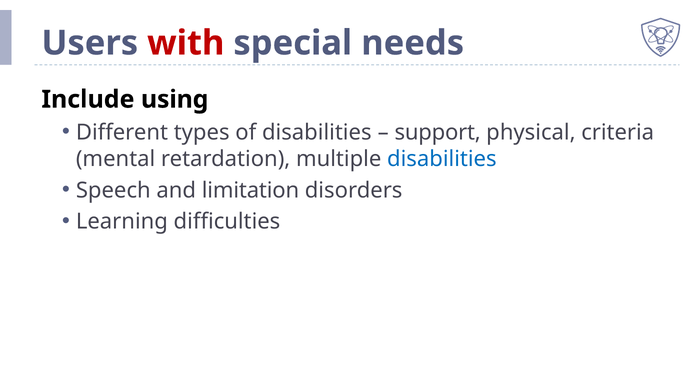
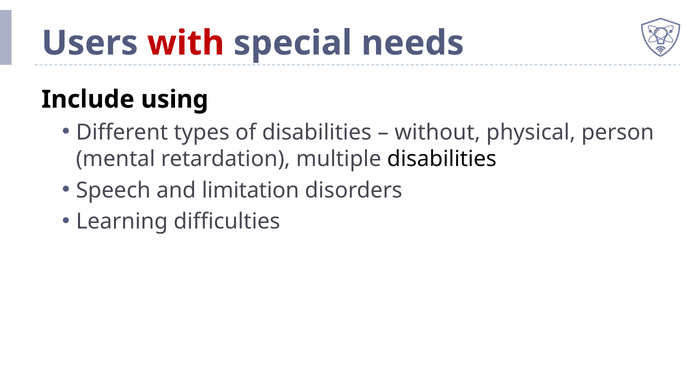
support: support -> without
criteria: criteria -> person
disabilities at (442, 159) colour: blue -> black
